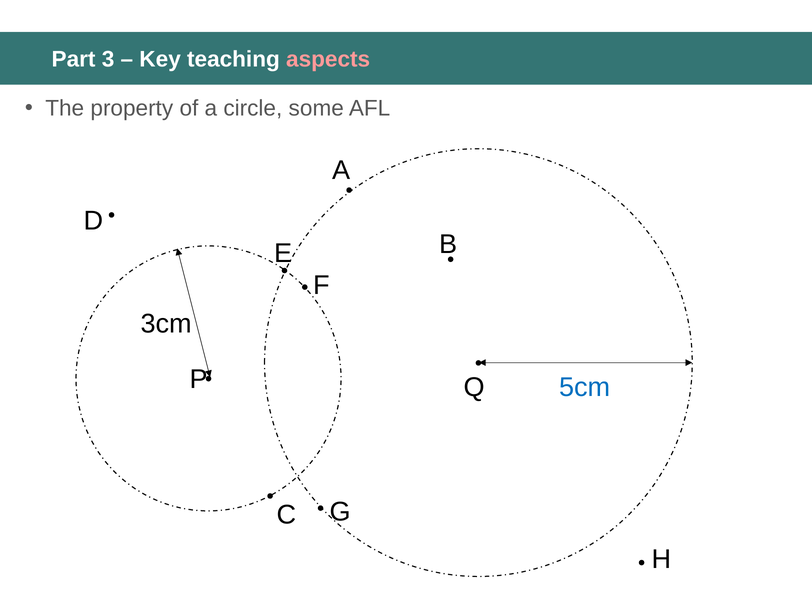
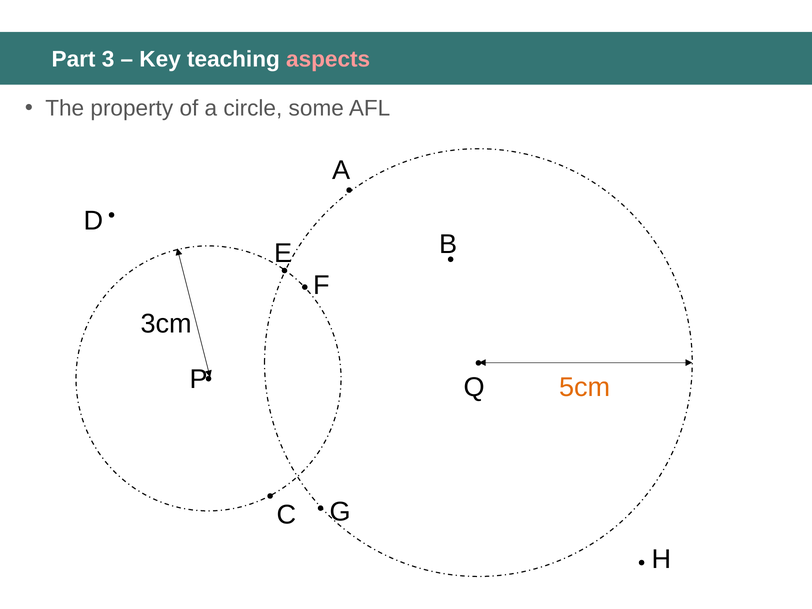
5cm colour: blue -> orange
